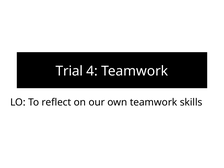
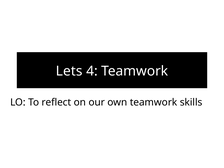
Trial: Trial -> Lets
